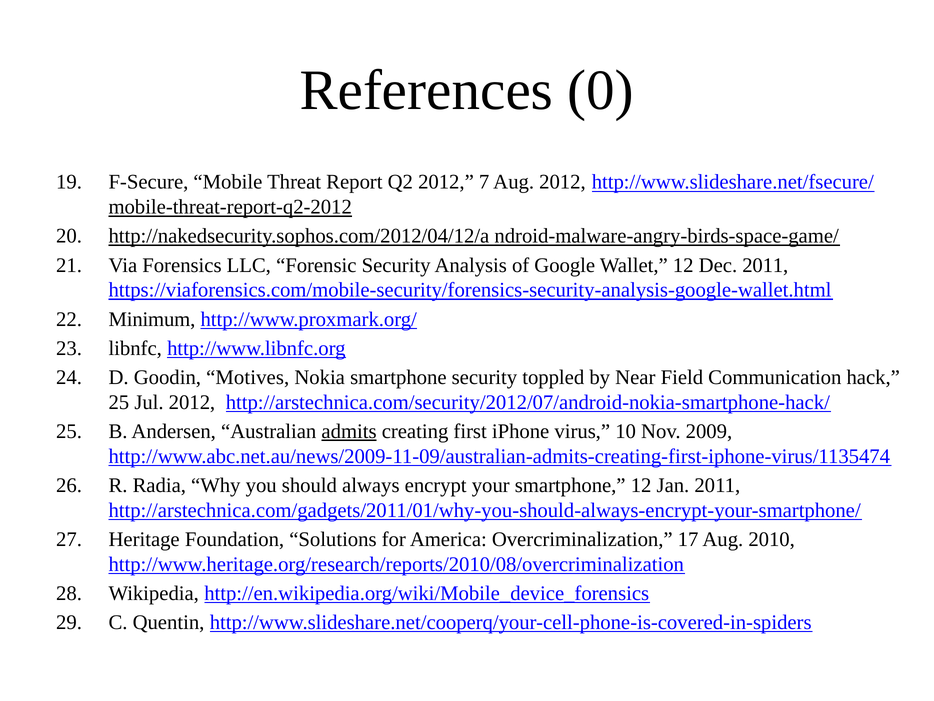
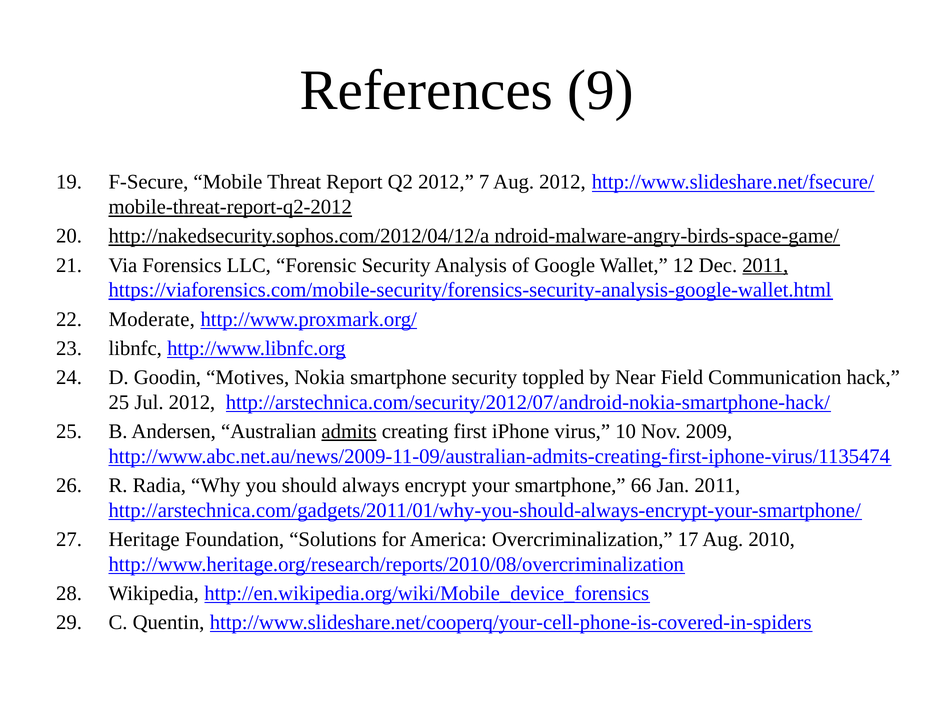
0: 0 -> 9
2011 at (765, 265) underline: none -> present
Minimum: Minimum -> Moderate
smartphone 12: 12 -> 66
